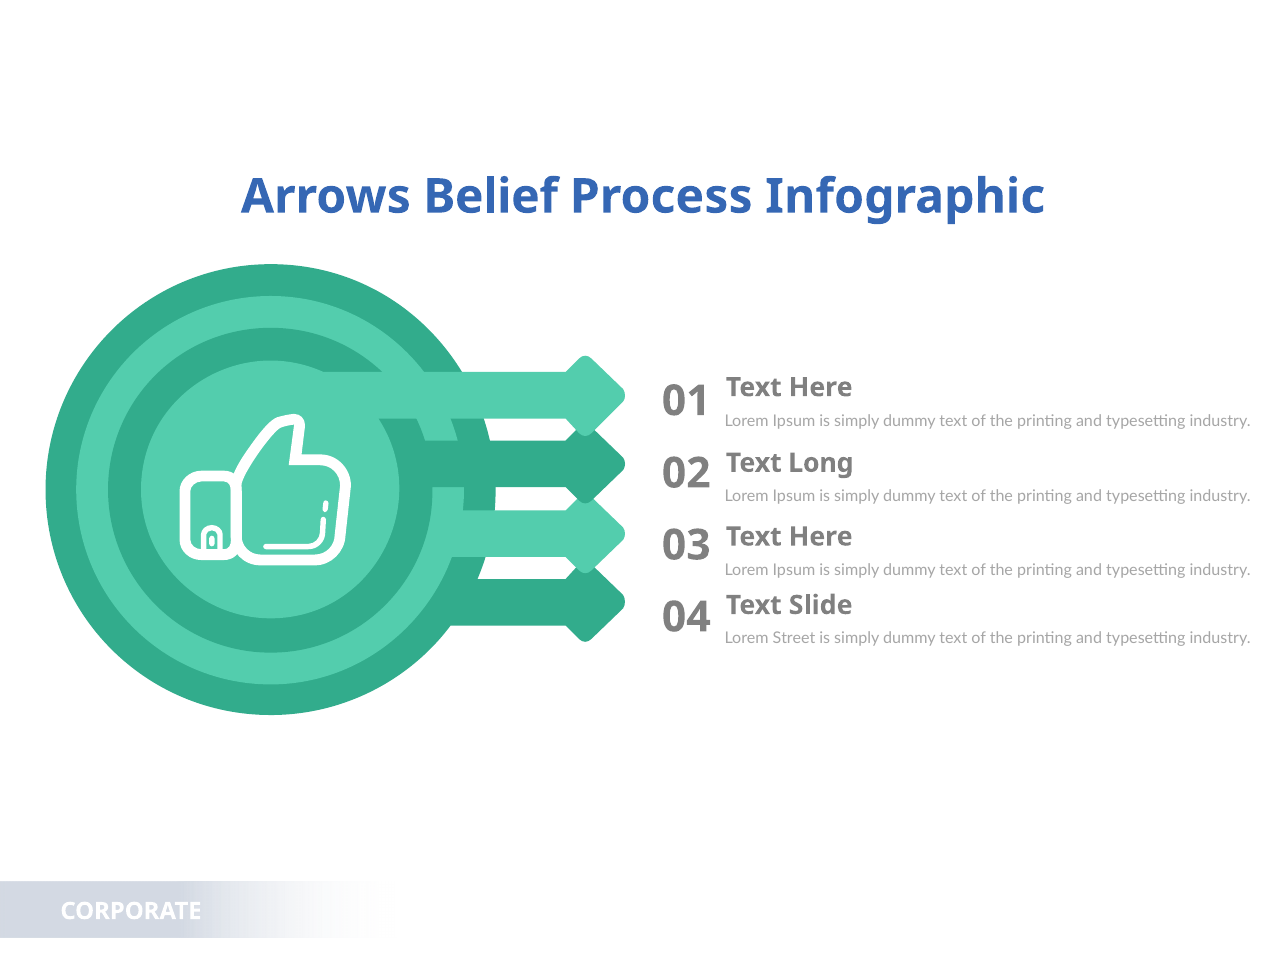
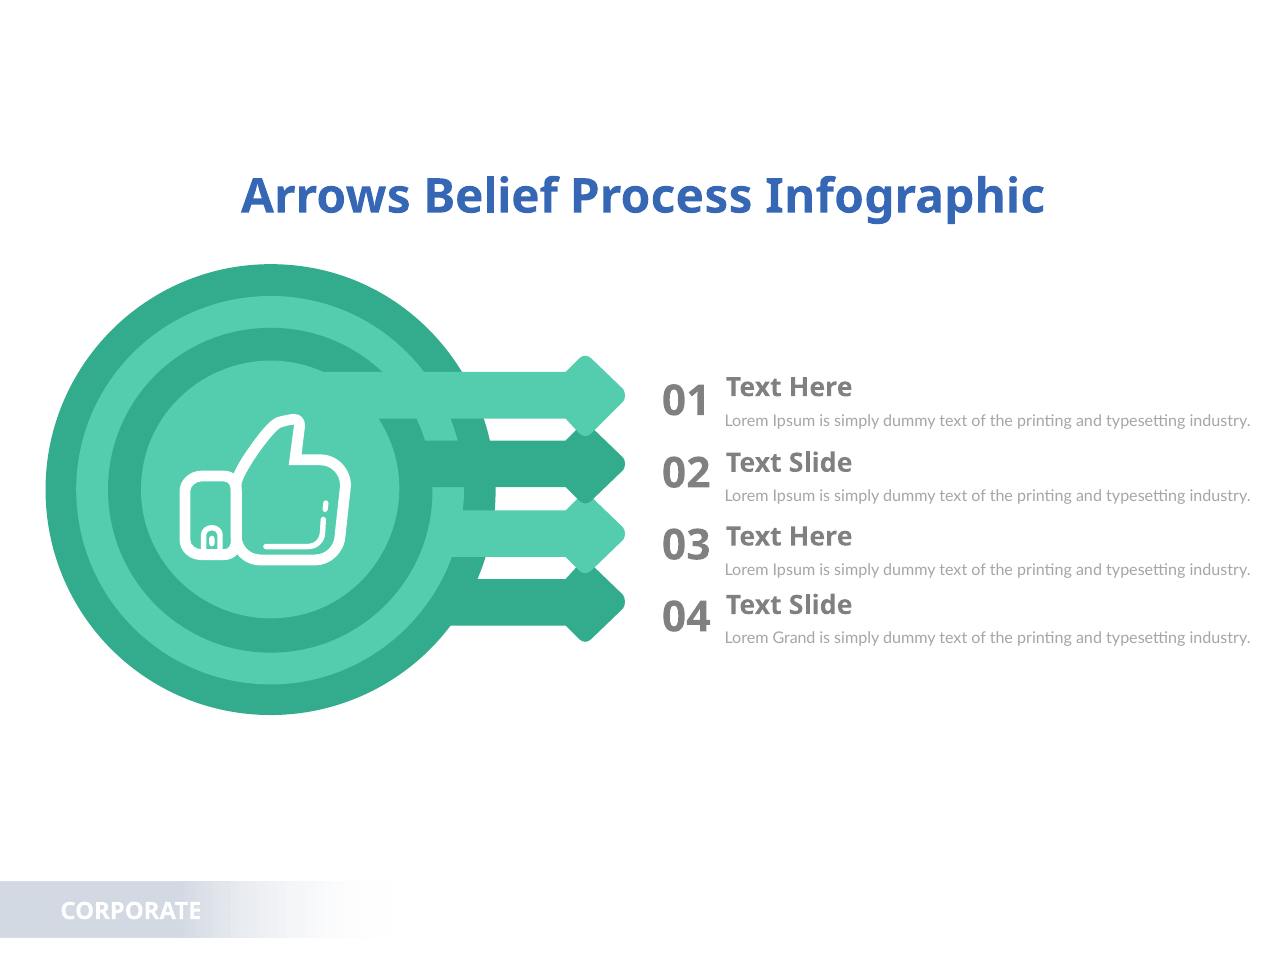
Long at (821, 463): Long -> Slide
Street: Street -> Grand
